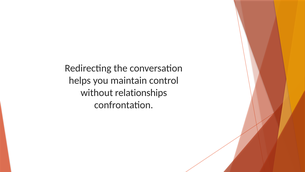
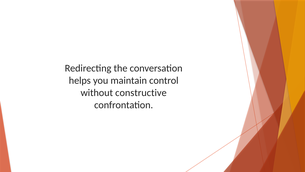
relationships: relationships -> constructive
